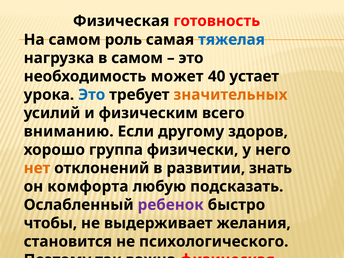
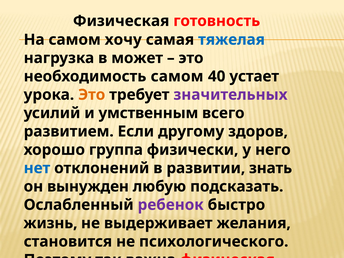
роль: роль -> хочу
в самом: самом -> может
необходимость может: может -> самом
Это at (92, 95) colour: blue -> orange
значительных colour: orange -> purple
физическим: физическим -> умственным
вниманию: вниманию -> развитием
нет colour: orange -> blue
комфорта: комфорта -> вынужден
чтобы: чтобы -> жизнь
